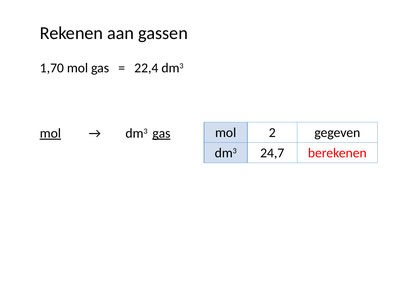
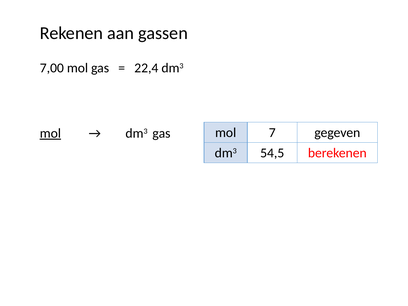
1,70: 1,70 -> 7,00
gas at (161, 133) underline: present -> none
2: 2 -> 7
24,7: 24,7 -> 54,5
